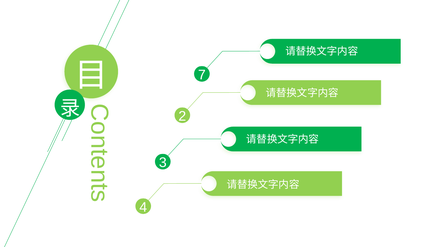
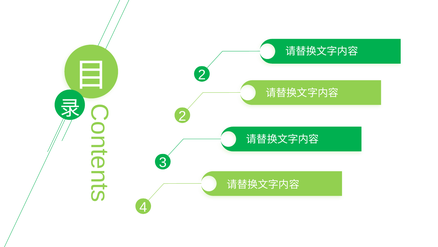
7 at (202, 75): 7 -> 2
